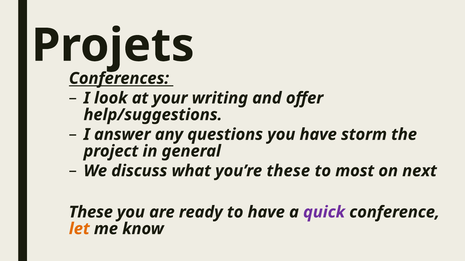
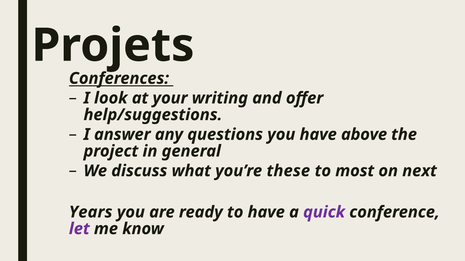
storm: storm -> above
These at (91, 213): These -> Years
let colour: orange -> purple
